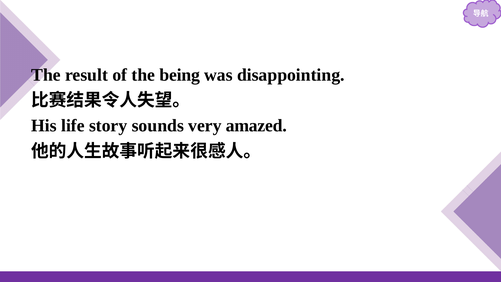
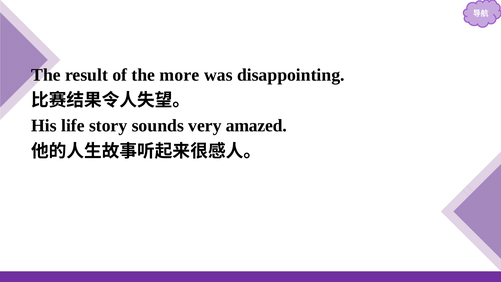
being: being -> more
